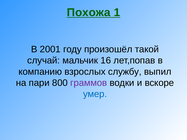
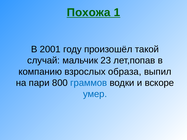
16: 16 -> 23
службу: службу -> образа
граммов colour: purple -> blue
